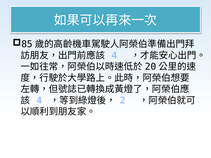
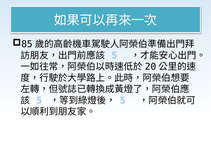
4 at (114, 56): 4 -> 5
4 at (39, 101): 4 -> 5
2 at (123, 101): 2 -> 5
